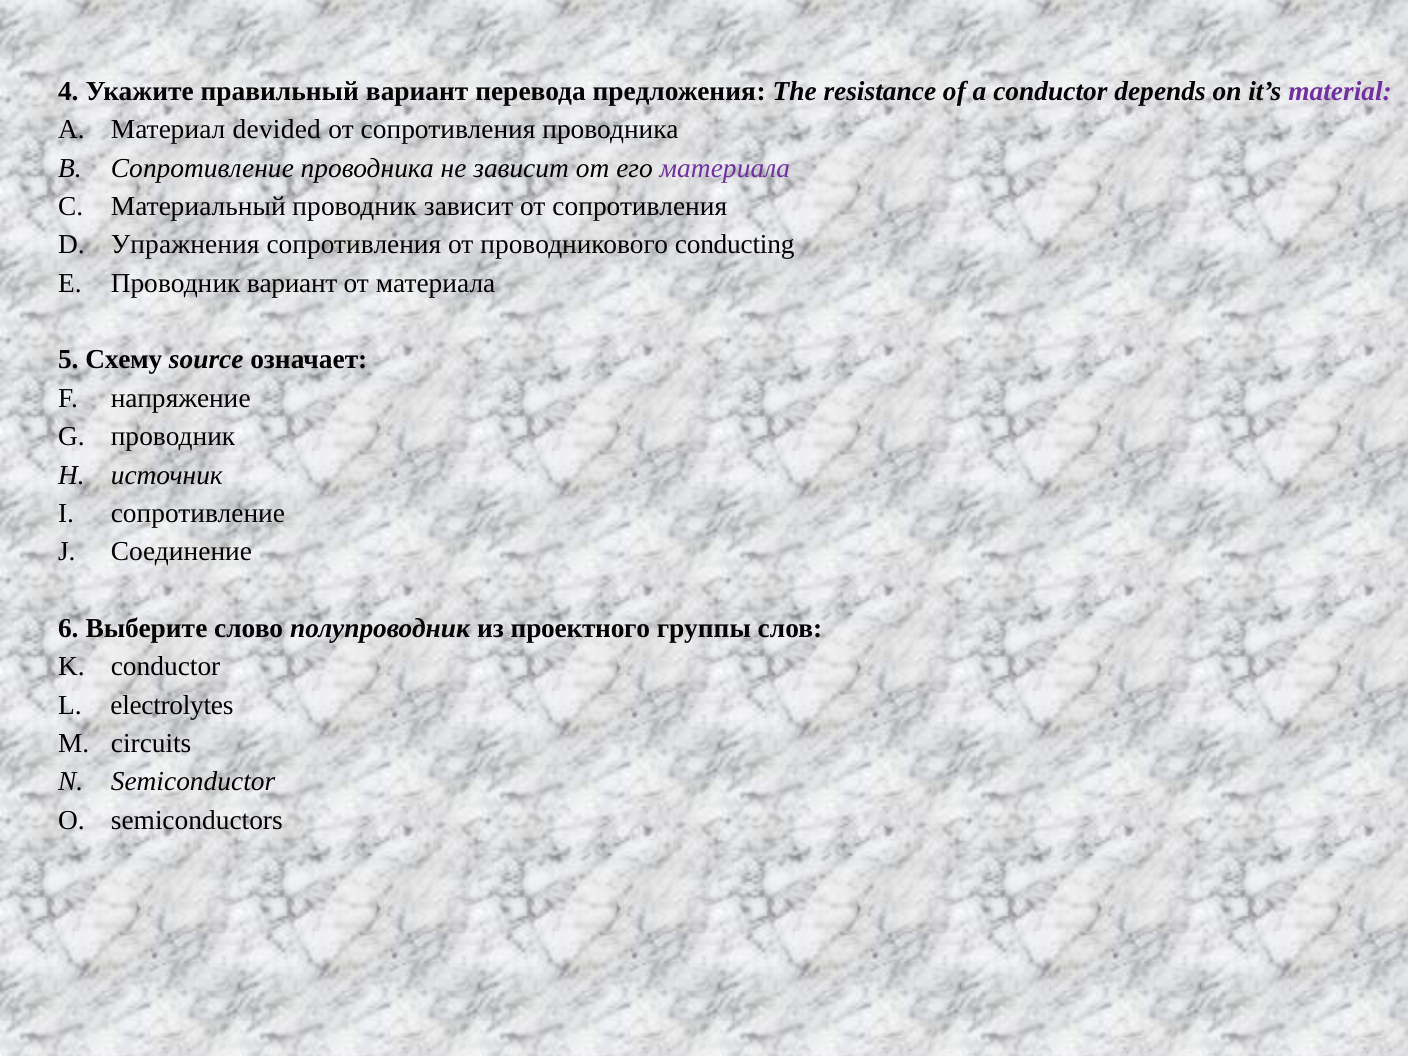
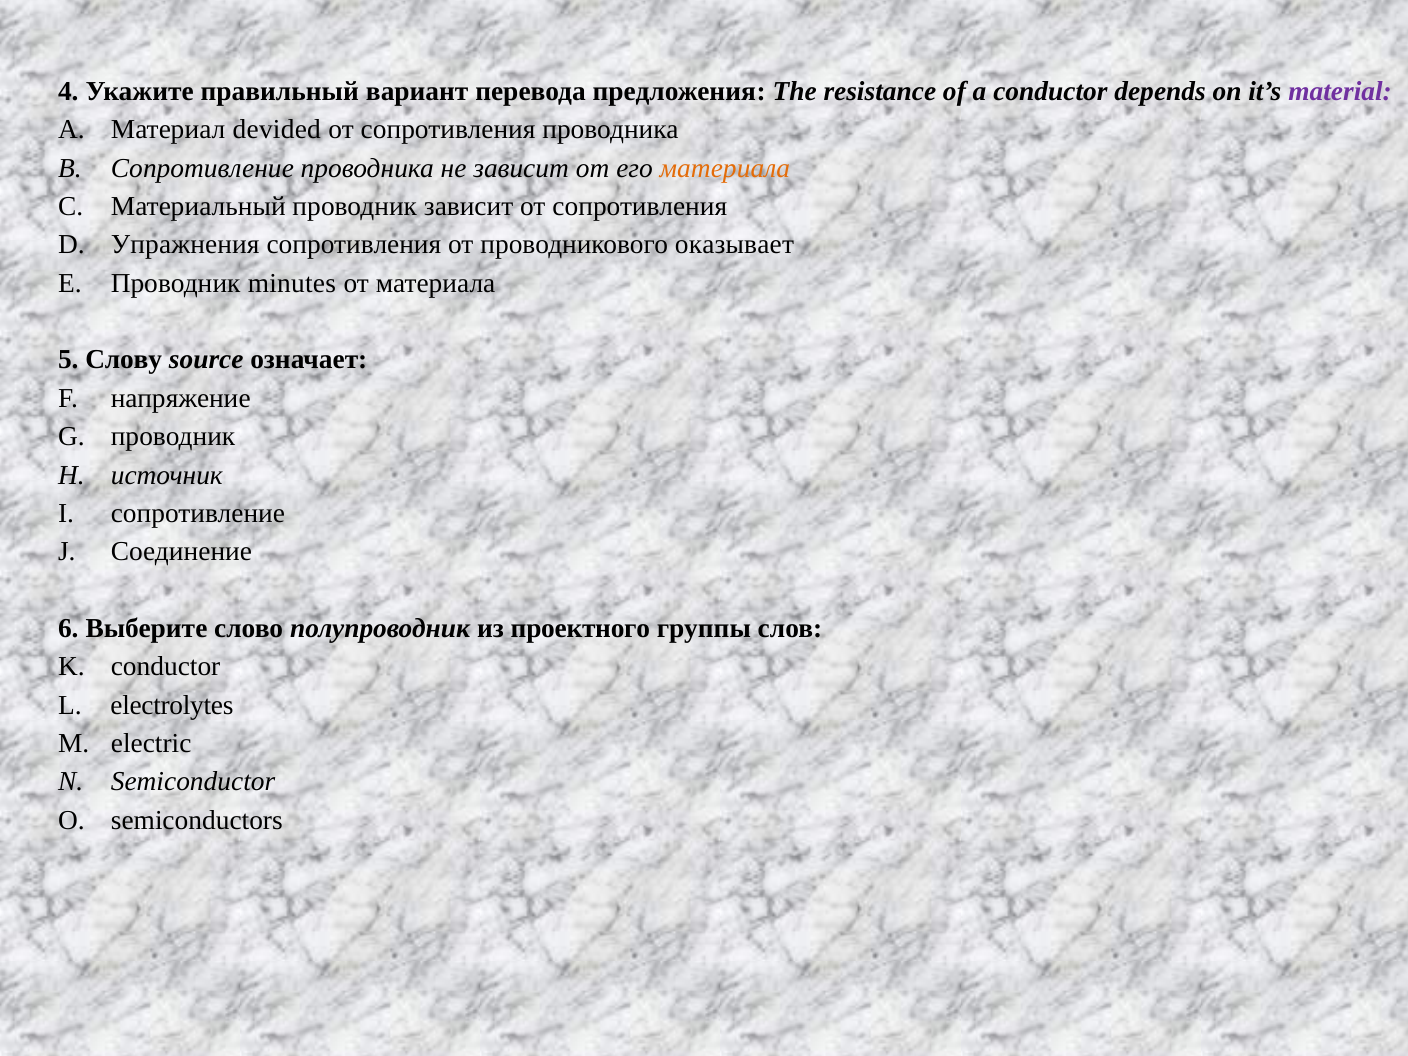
материала at (725, 168) colour: purple -> orange
conducting: conducting -> оказывает
Проводник вариант: вариант -> minutes
Схему: Схему -> Слову
circuits: circuits -> electric
